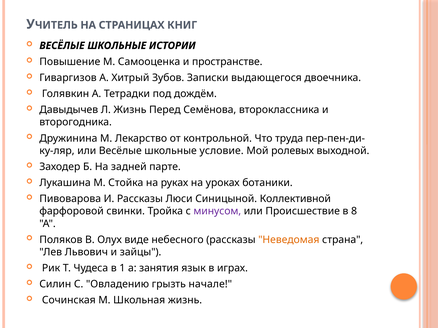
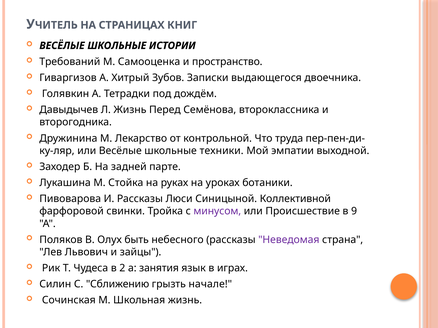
Повышение: Повышение -> Требований
пространстве: пространстве -> пространство
условие: условие -> техники
ролевых: ролевых -> эмпатии
8: 8 -> 9
виде: виде -> быть
Неведомая colour: orange -> purple
1: 1 -> 2
Овладению: Овладению -> Сближению
